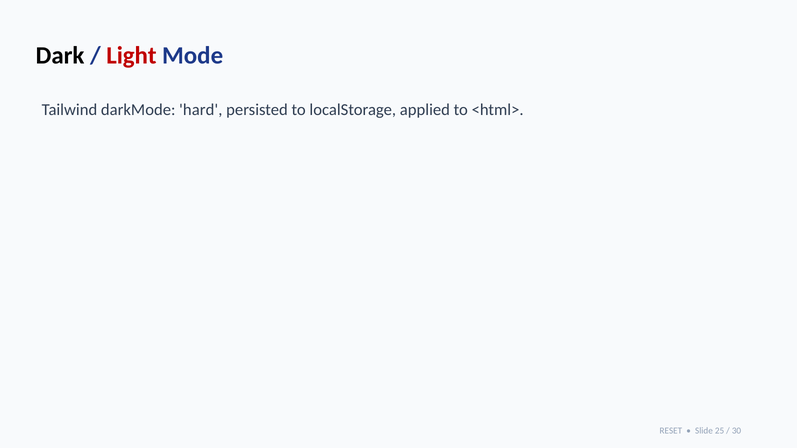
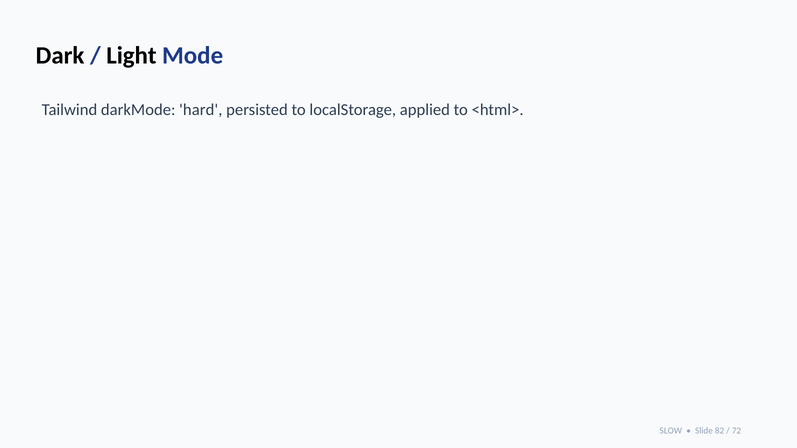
Light colour: red -> black
RESET: RESET -> SLOW
25: 25 -> 82
30: 30 -> 72
